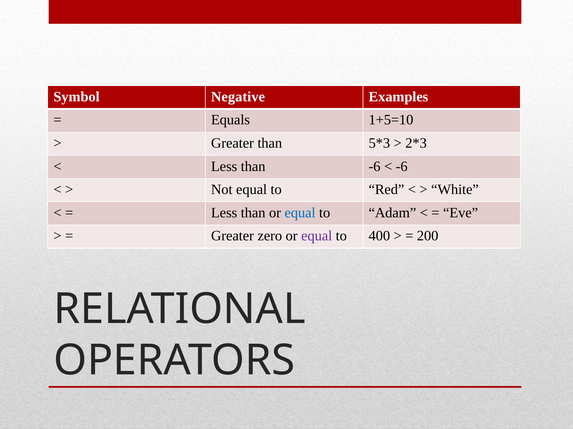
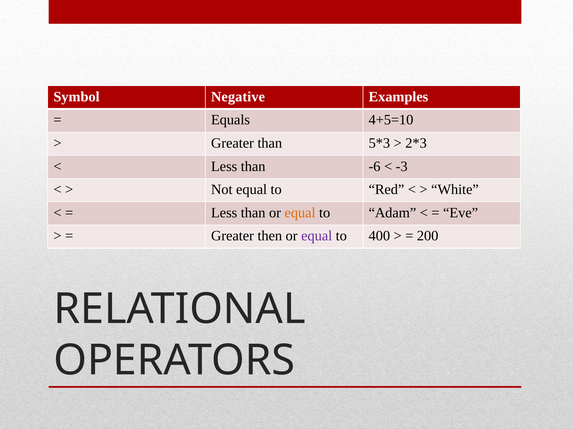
1+5=10: 1+5=10 -> 4+5=10
-6 at (402, 167): -6 -> -3
equal at (300, 213) colour: blue -> orange
zero: zero -> then
